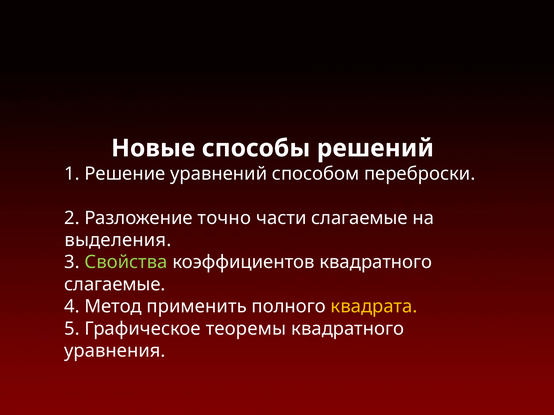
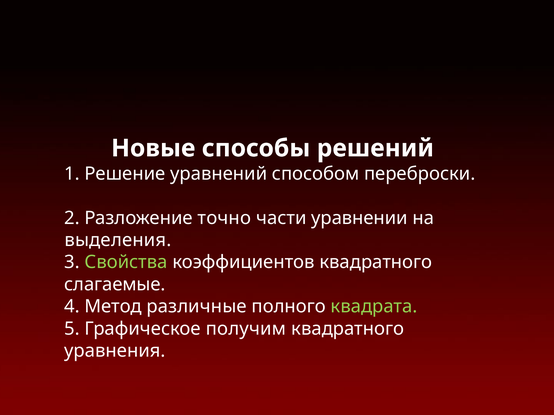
части слагаемые: слагаемые -> уравнении
применить: применить -> различные
квадрата colour: yellow -> light green
теоремы: теоремы -> получим
